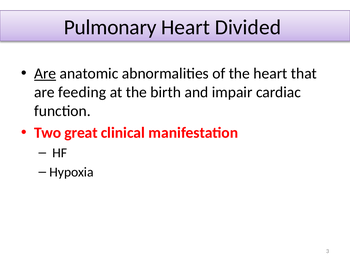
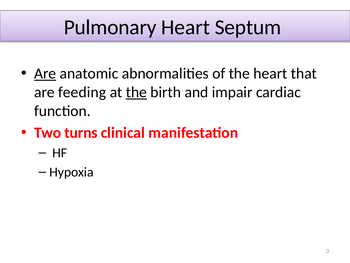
Divided: Divided -> Septum
the at (136, 92) underline: none -> present
great: great -> turns
